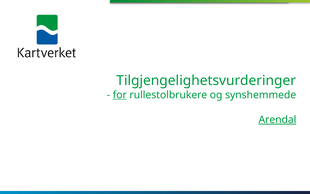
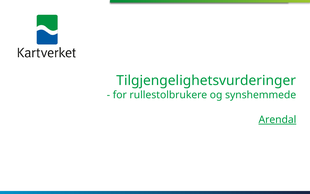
for underline: present -> none
